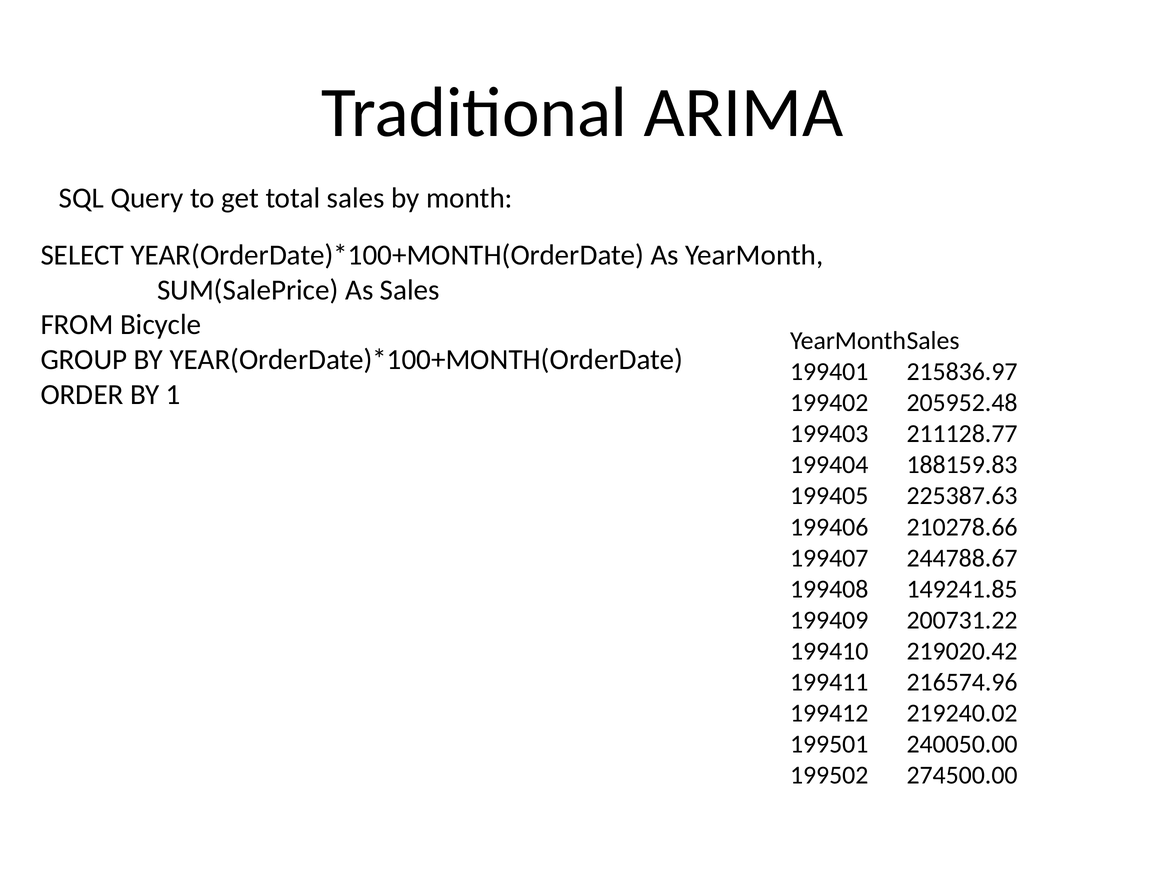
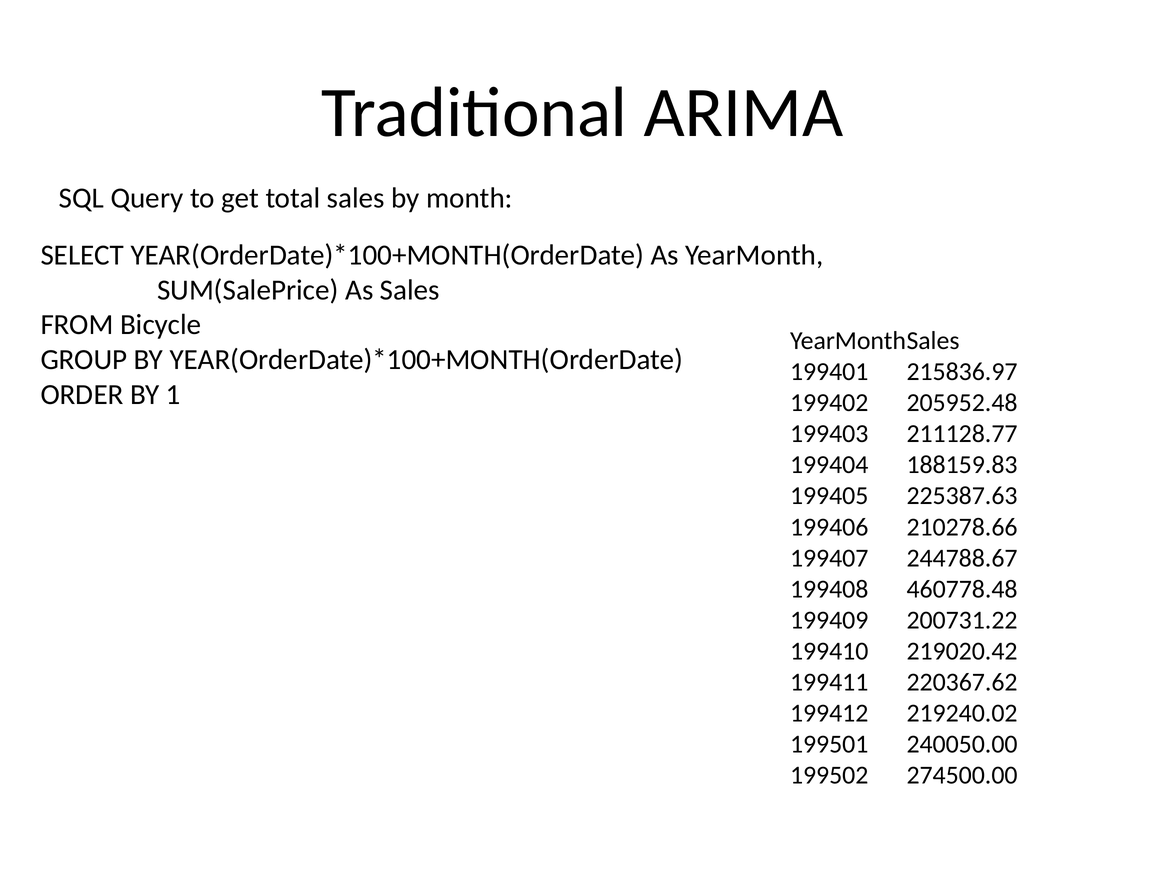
149241.85: 149241.85 -> 460778.48
216574.96: 216574.96 -> 220367.62
